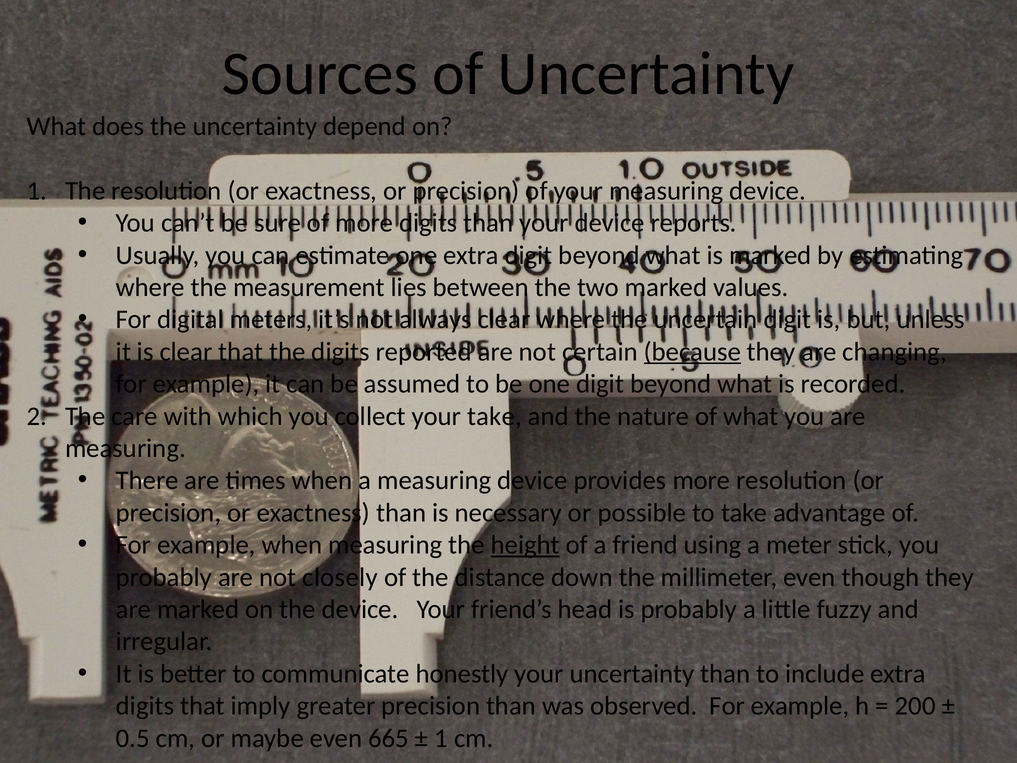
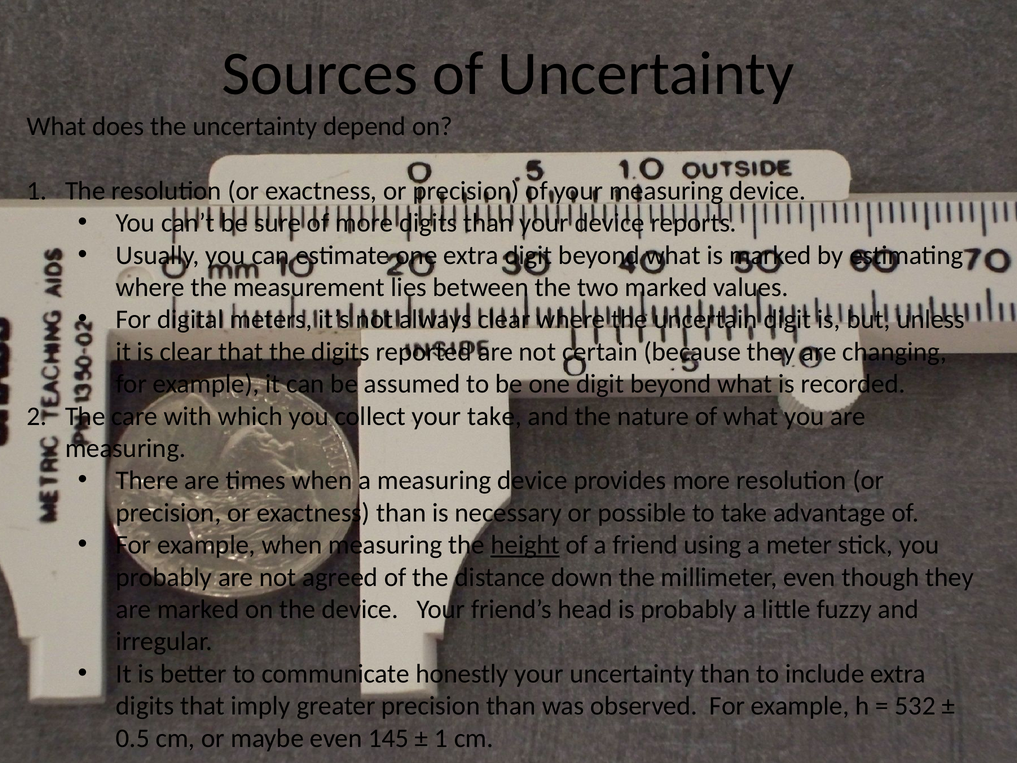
because underline: present -> none
closely: closely -> agreed
200: 200 -> 532
665: 665 -> 145
